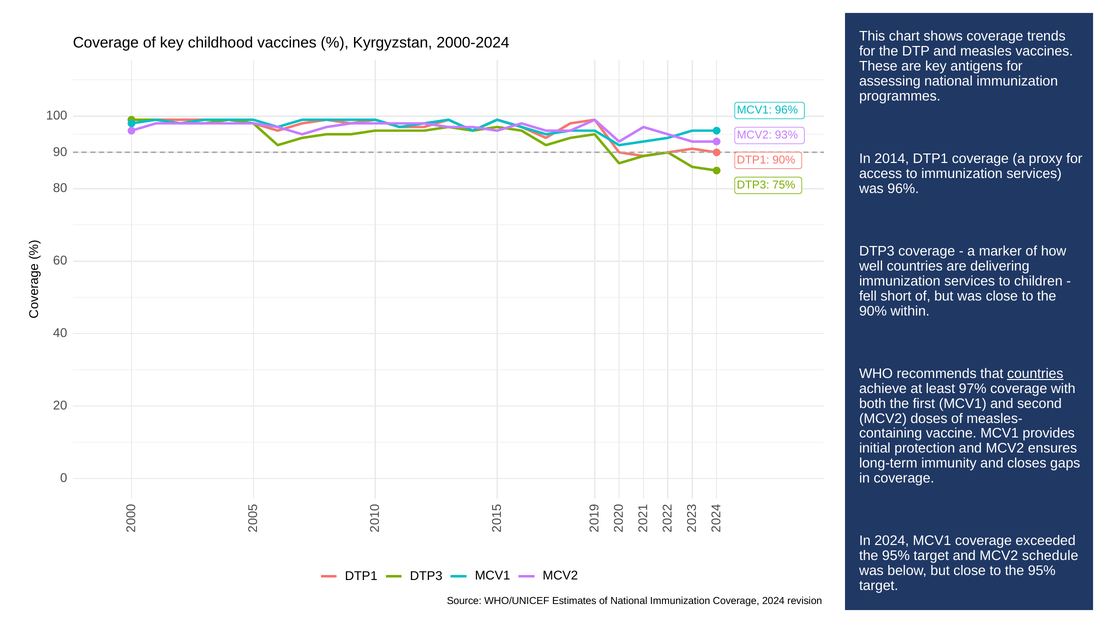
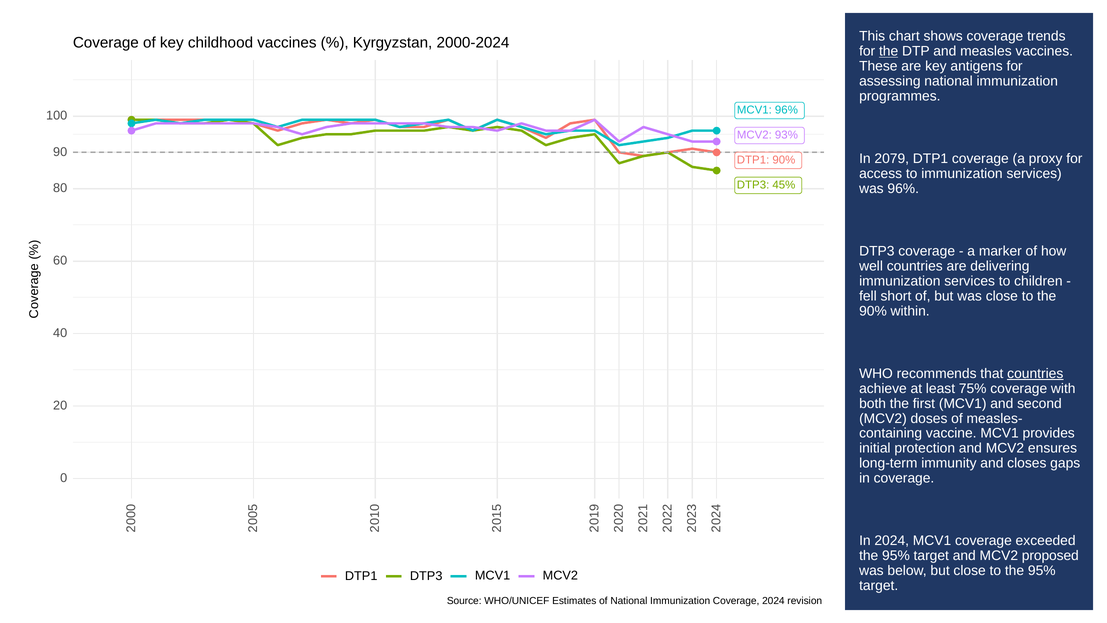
the at (889, 51) underline: none -> present
2014: 2014 -> 2079
75%: 75% -> 45%
97%: 97% -> 75%
schedule: schedule -> proposed
